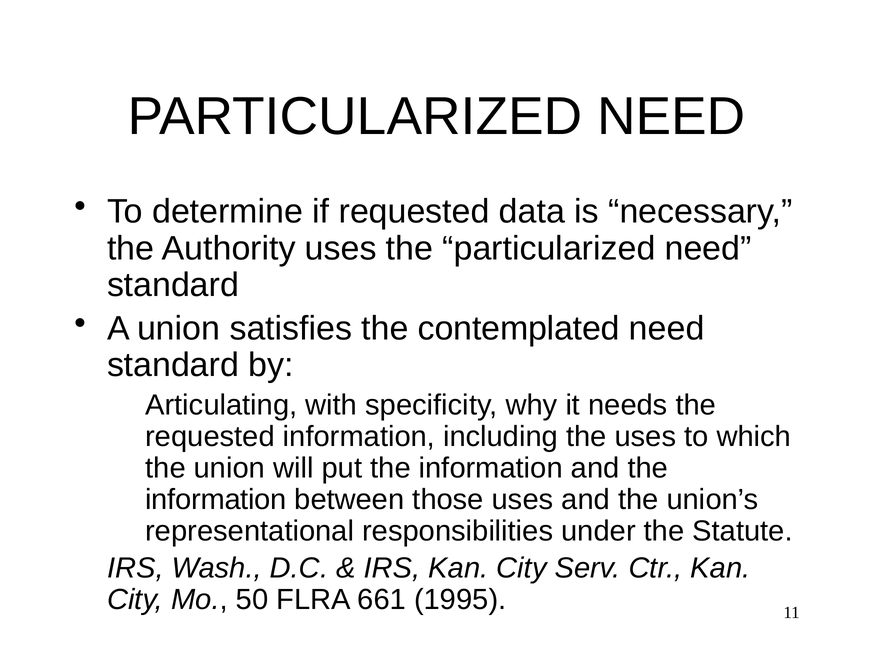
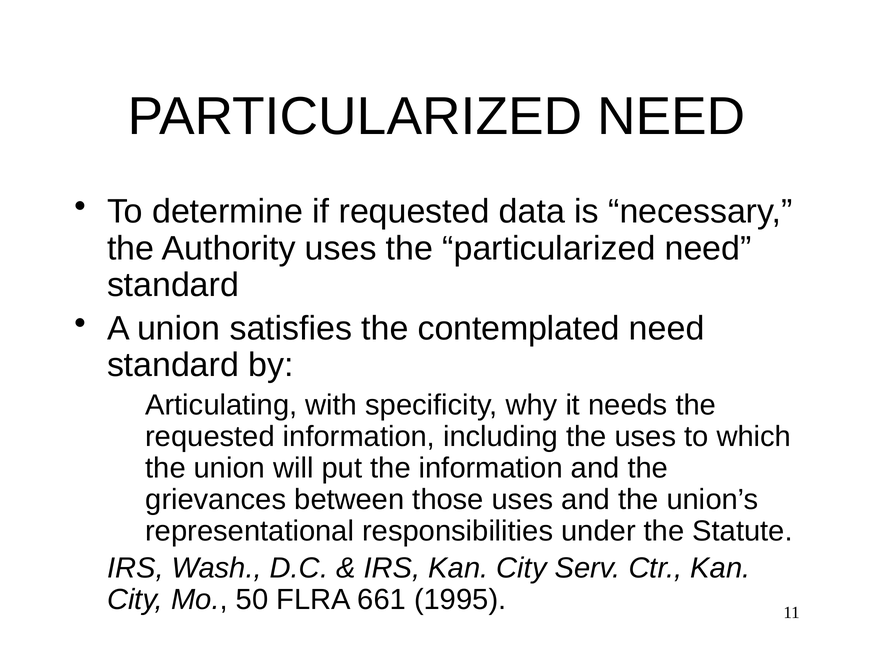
information at (216, 500): information -> grievances
